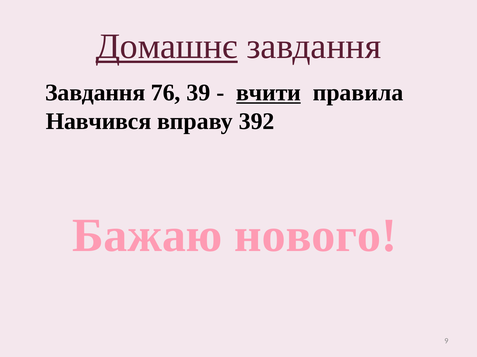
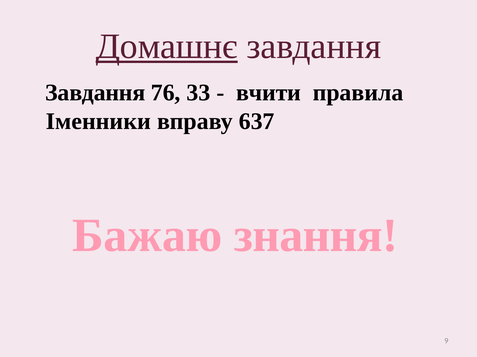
39: 39 -> 33
вчити underline: present -> none
Навчився: Навчився -> Іменники
392: 392 -> 637
нового: нового -> знання
